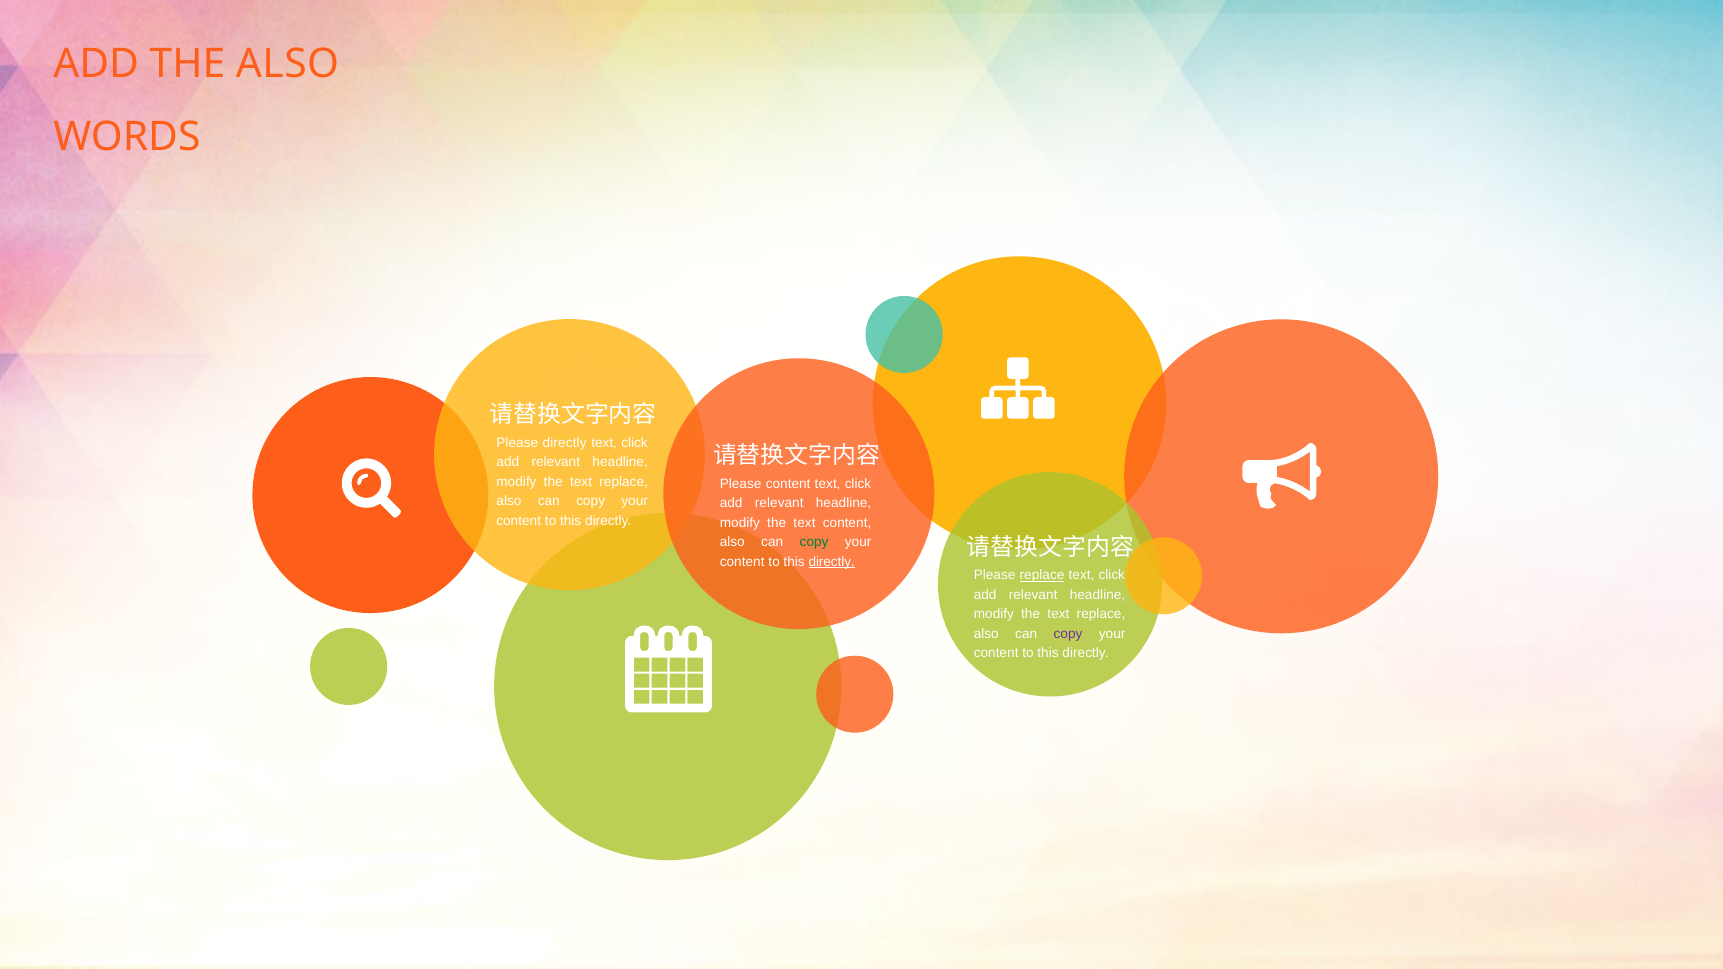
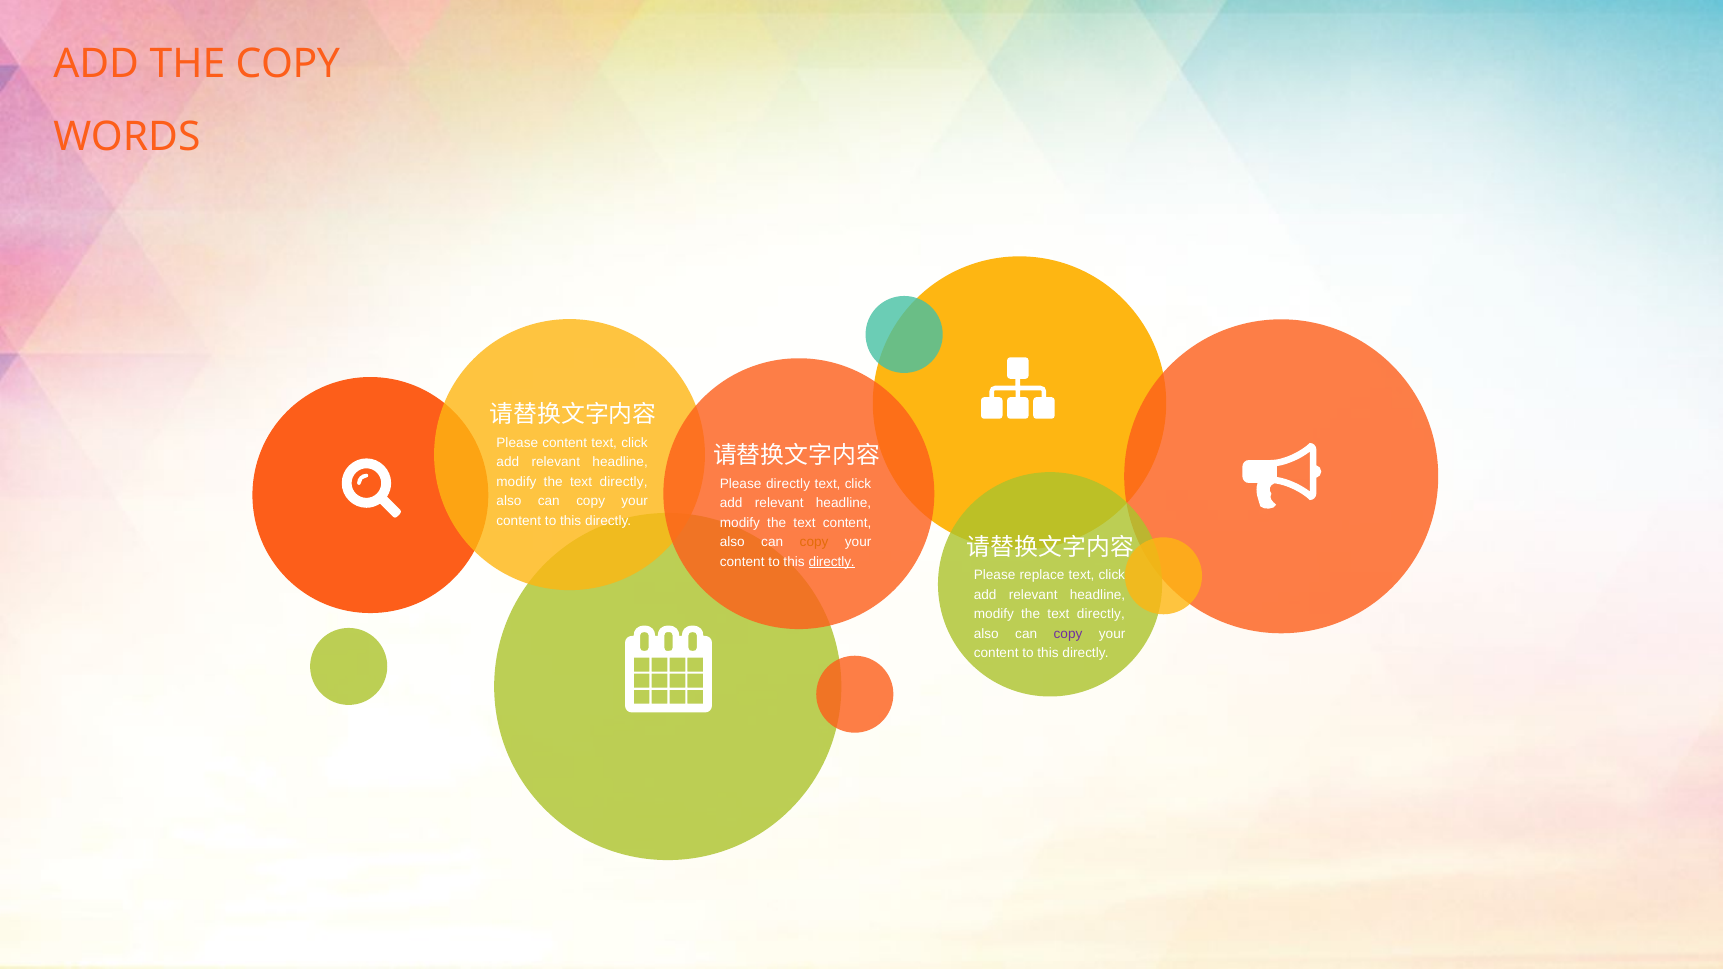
THE ALSO: ALSO -> COPY
Please directly: directly -> content
replace at (624, 482): replace -> directly
Please content: content -> directly
copy at (814, 542) colour: green -> orange
replace at (1042, 575) underline: present -> none
replace at (1101, 614): replace -> directly
